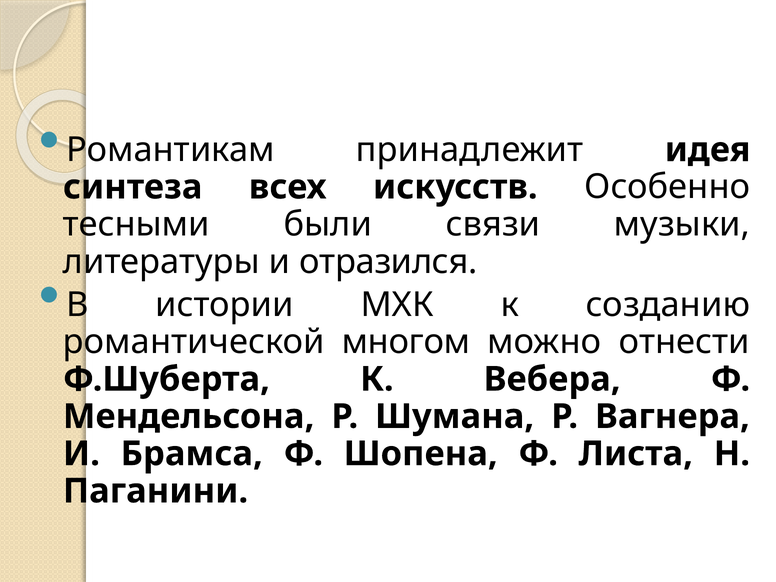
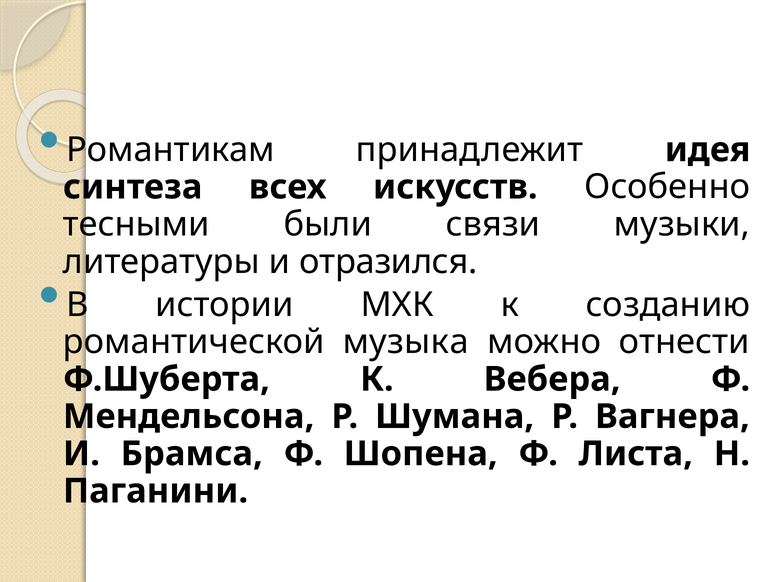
многом: многом -> музыка
